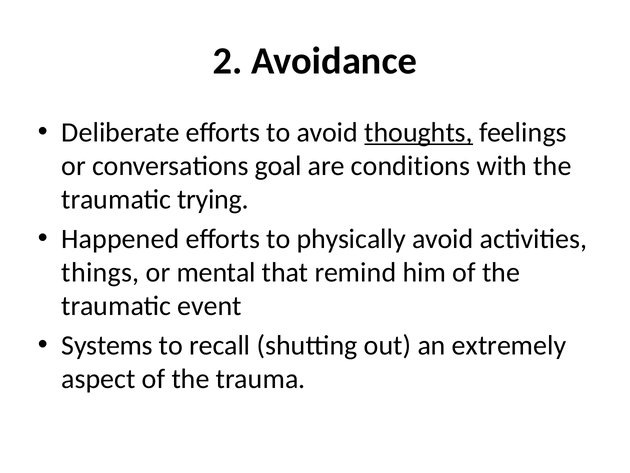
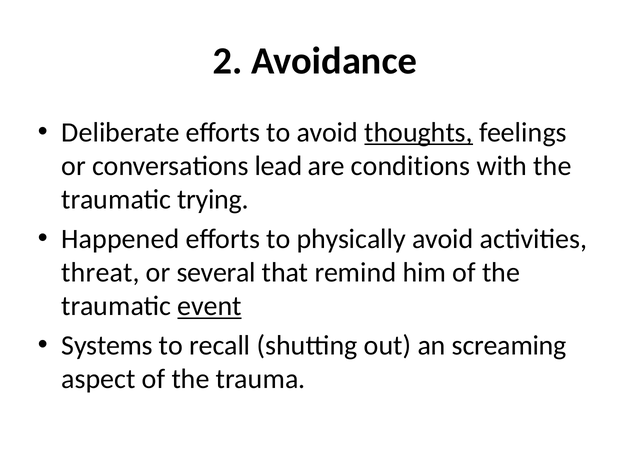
goal: goal -> lead
things: things -> threat
mental: mental -> several
event underline: none -> present
extremely: extremely -> screaming
